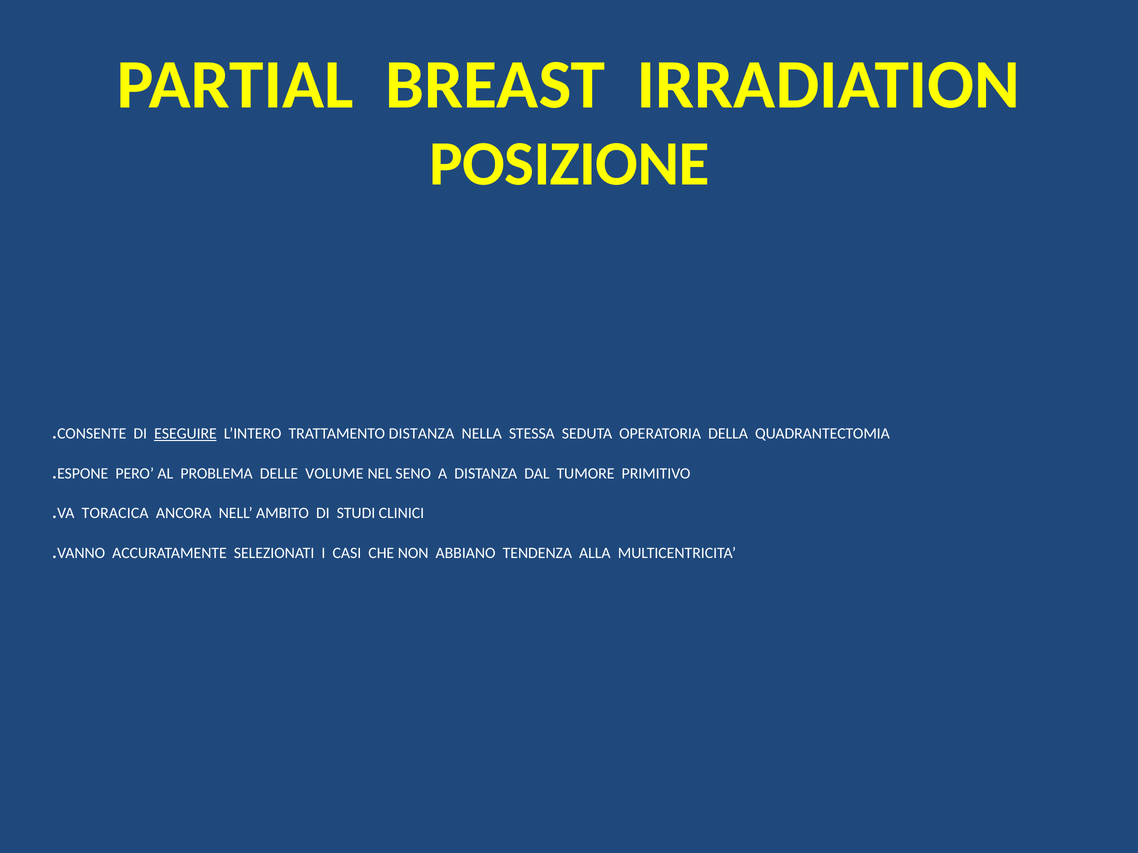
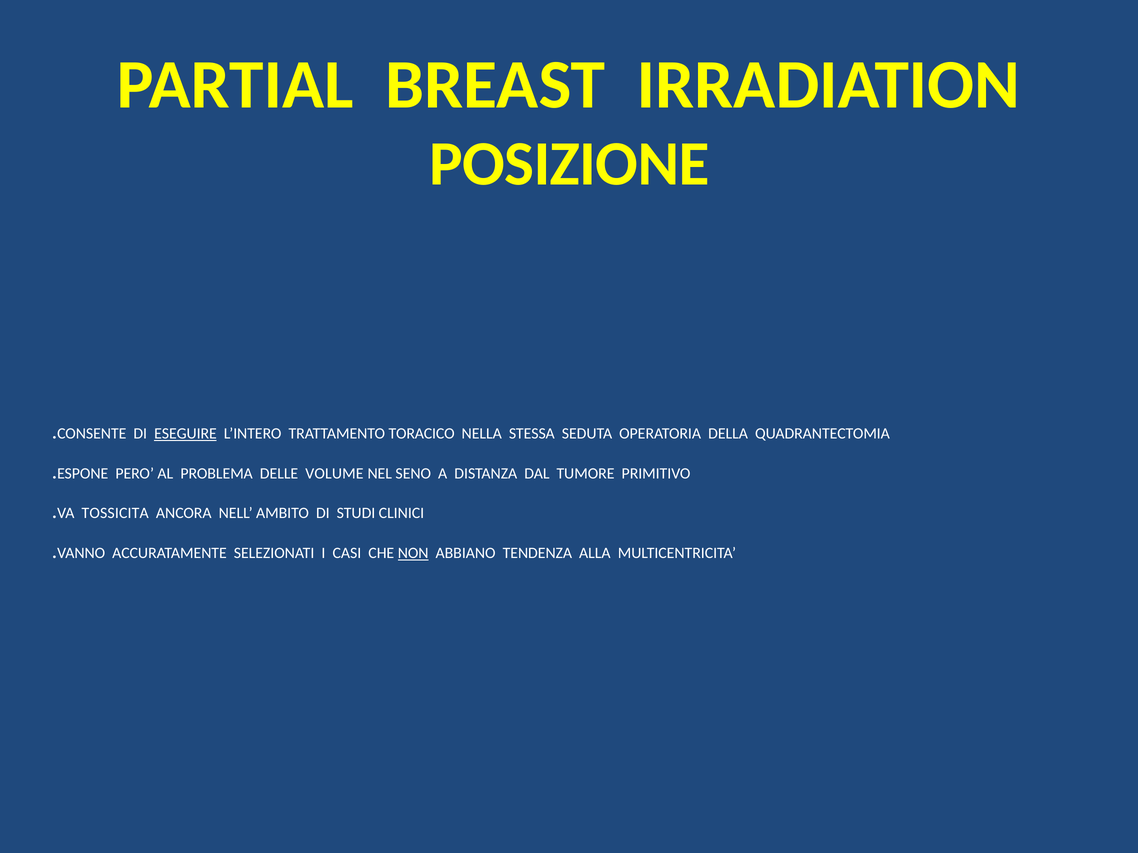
TRATTAMENTO DISTANZA: DISTANZA -> TORACICO
TORACICA: TORACICA -> TOSSICITA
NON underline: none -> present
